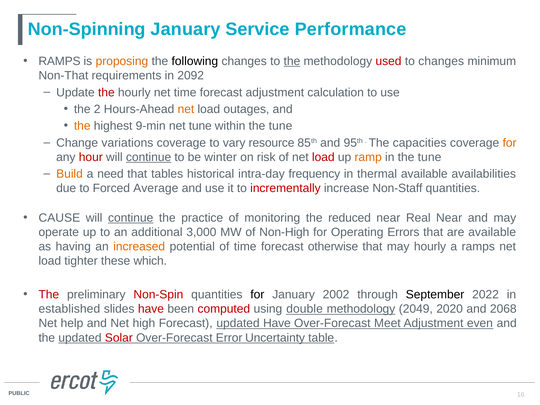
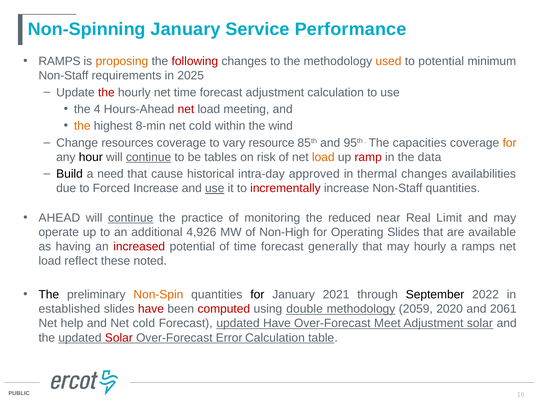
following colour: black -> red
the at (292, 61) underline: present -> none
used colour: red -> orange
to changes: changes -> potential
Non-That at (63, 76): Non-That -> Non-Staff
2092: 2092 -> 2025
2: 2 -> 4
net at (186, 109) colour: orange -> red
outages: outages -> meeting
9-min: 9-min -> 8-min
tune at (200, 126): tune -> cold
within the tune: tune -> wind
variations: variations -> resources
hour colour: red -> black
winter: winter -> tables
load at (323, 157) colour: red -> orange
ramp colour: orange -> red
in the tune: tune -> data
Build colour: orange -> black
tables: tables -> cause
frequency: frequency -> approved
thermal available: available -> changes
Forced Average: Average -> Increase
use at (215, 188) underline: none -> present
CAUSE: CAUSE -> AHEAD
Real Near: Near -> Limit
3,000: 3,000 -> 4,926
Operating Errors: Errors -> Slides
increased colour: orange -> red
otherwise: otherwise -> generally
tighter: tighter -> reflect
which: which -> noted
The at (49, 295) colour: red -> black
Non-Spin colour: red -> orange
2002: 2002 -> 2021
2049: 2049 -> 2059
2068: 2068 -> 2061
and Net high: high -> cold
Adjustment even: even -> solar
Error Uncertainty: Uncertainty -> Calculation
